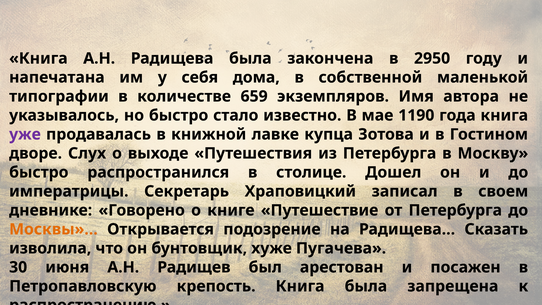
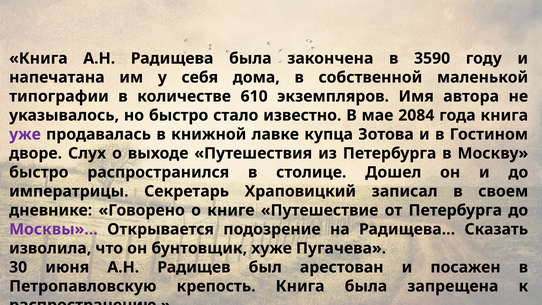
2950: 2950 -> 3590
659: 659 -> 610
1190: 1190 -> 2084
Москвы»… colour: orange -> purple
